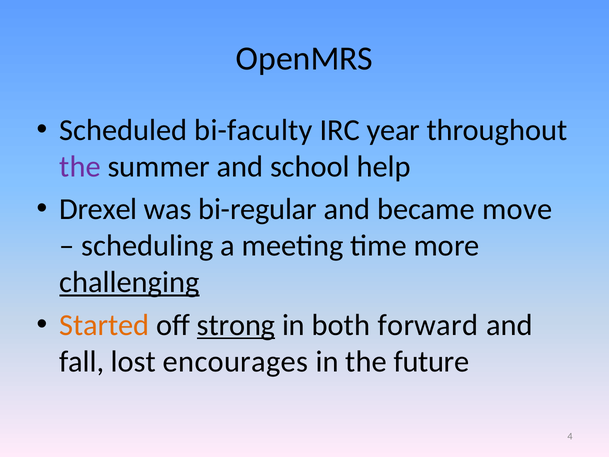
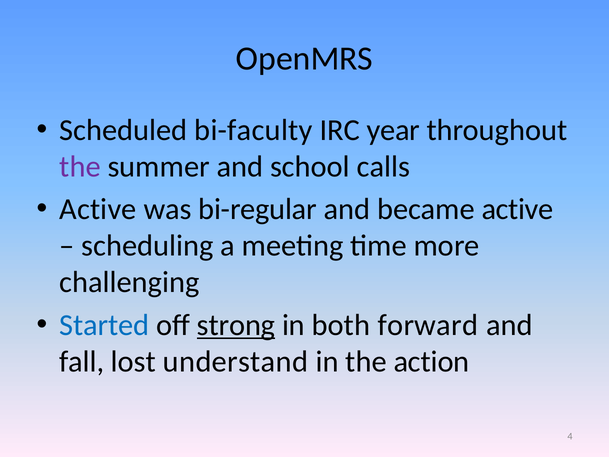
help: help -> calls
Drexel at (98, 209): Drexel -> Active
became move: move -> active
challenging underline: present -> none
Started colour: orange -> blue
encourages: encourages -> understand
future: future -> action
